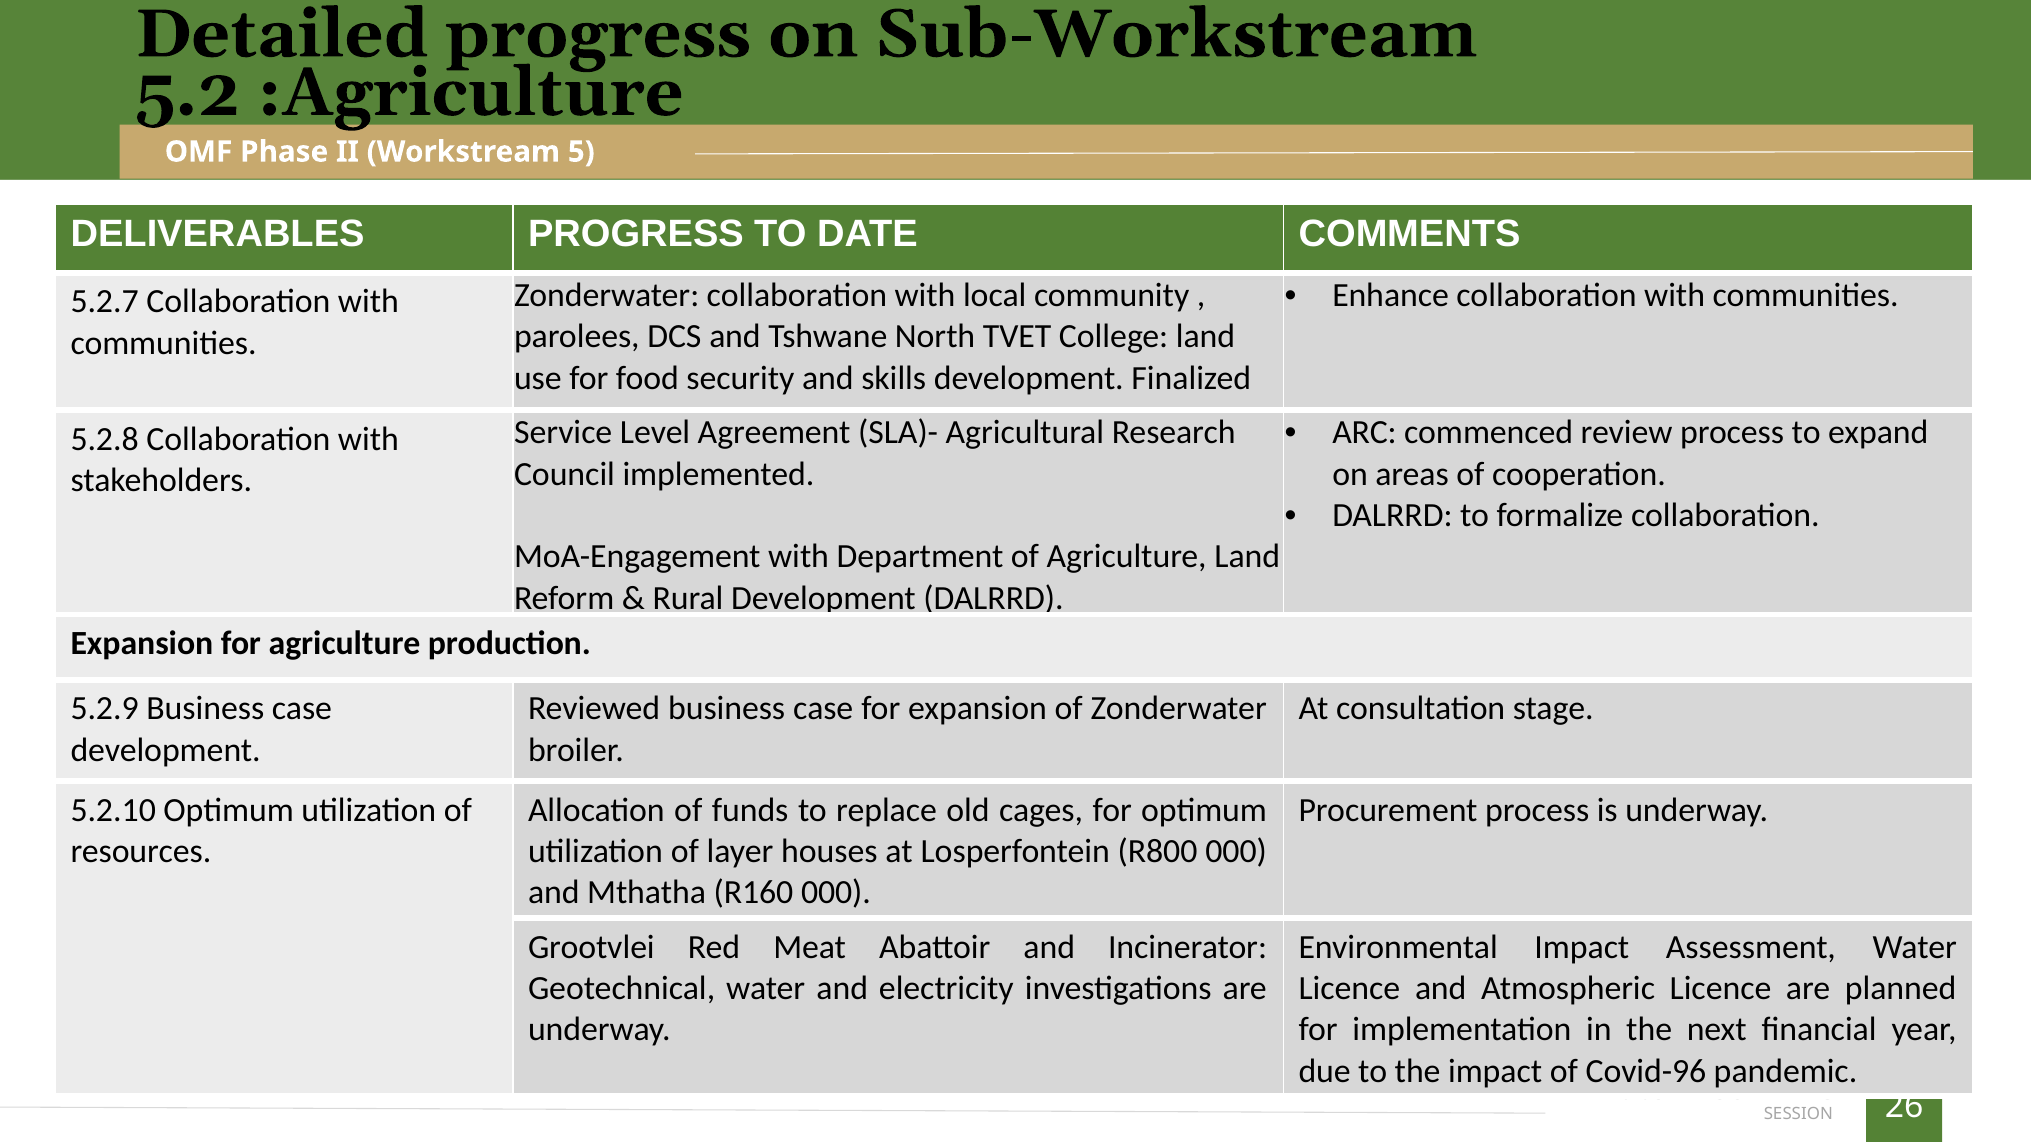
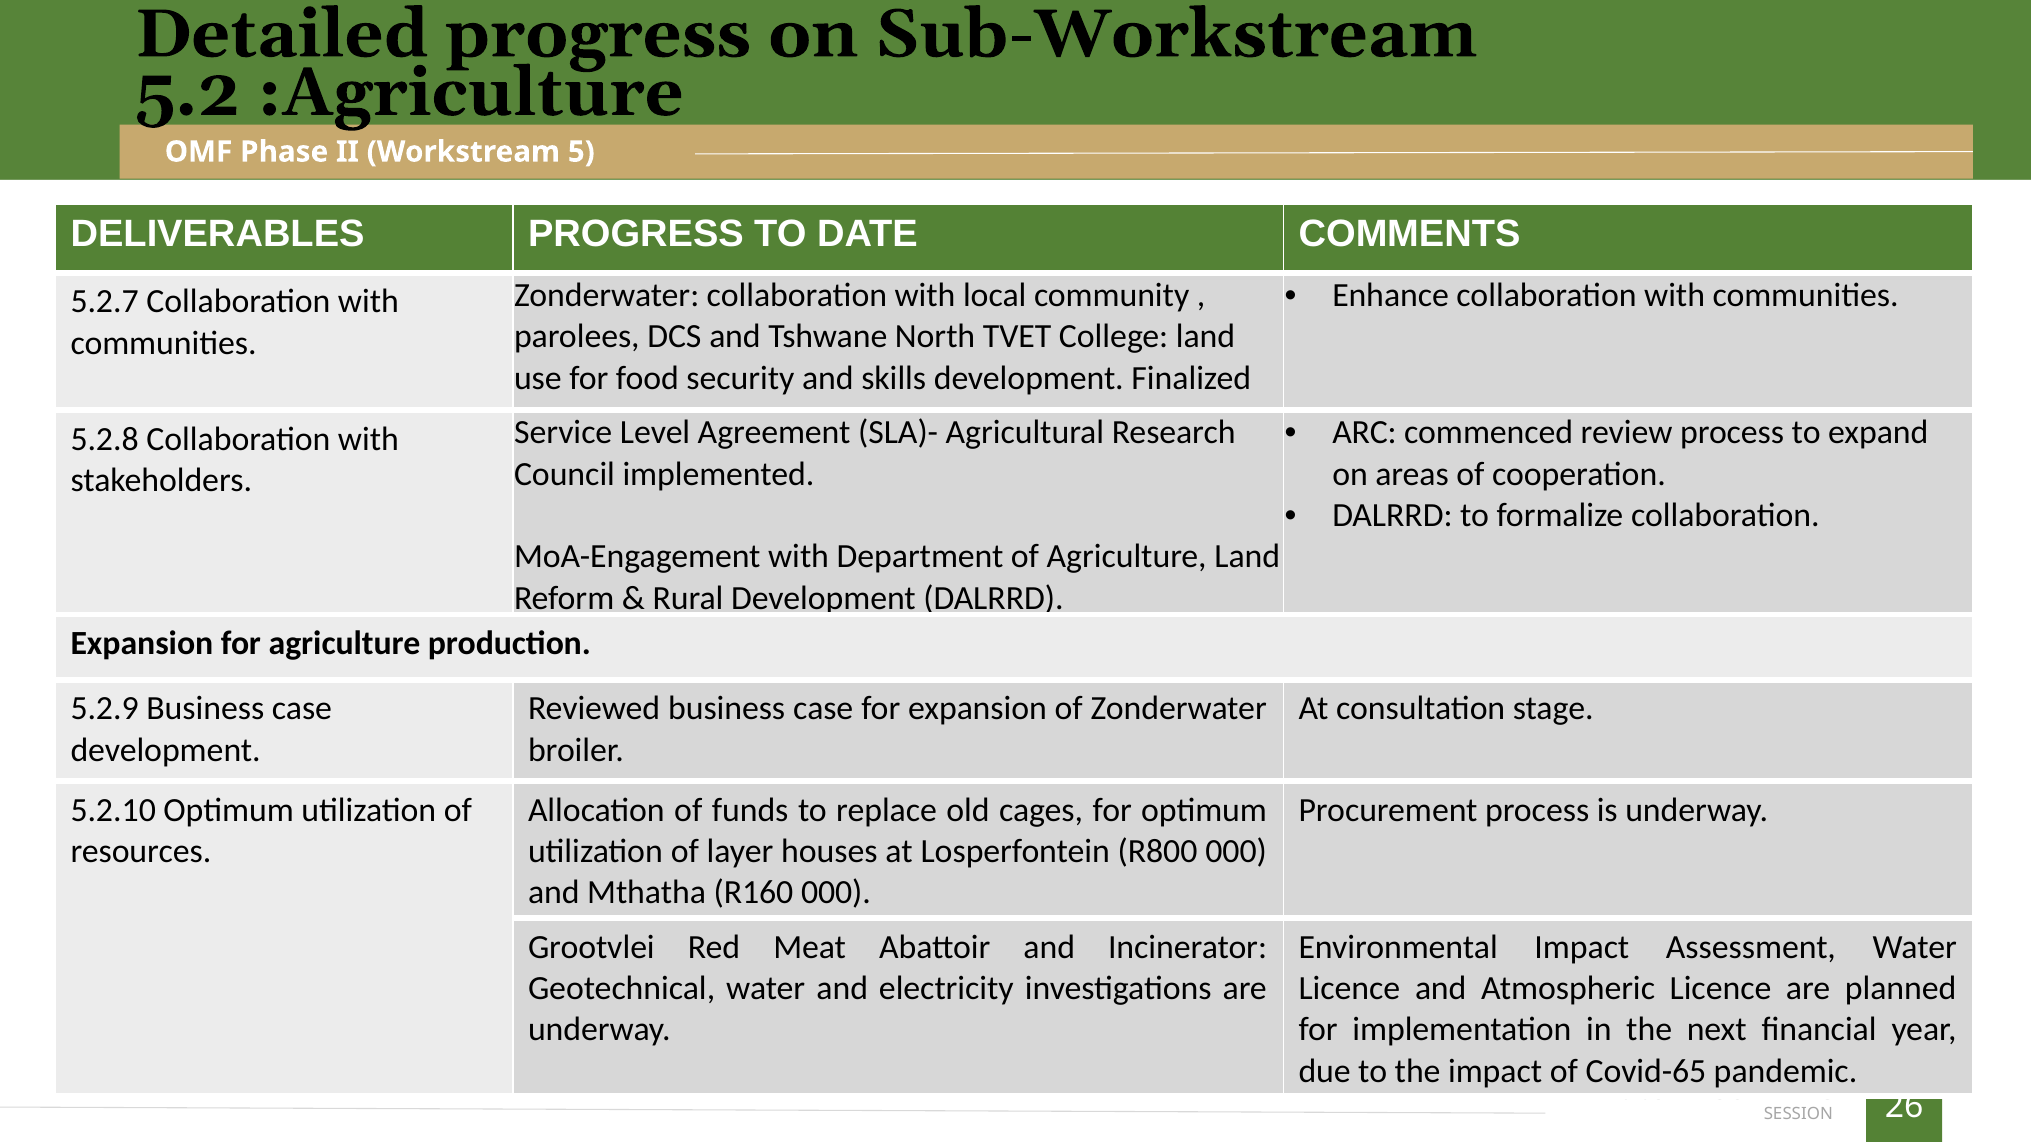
Covid-96: Covid-96 -> Covid-65
